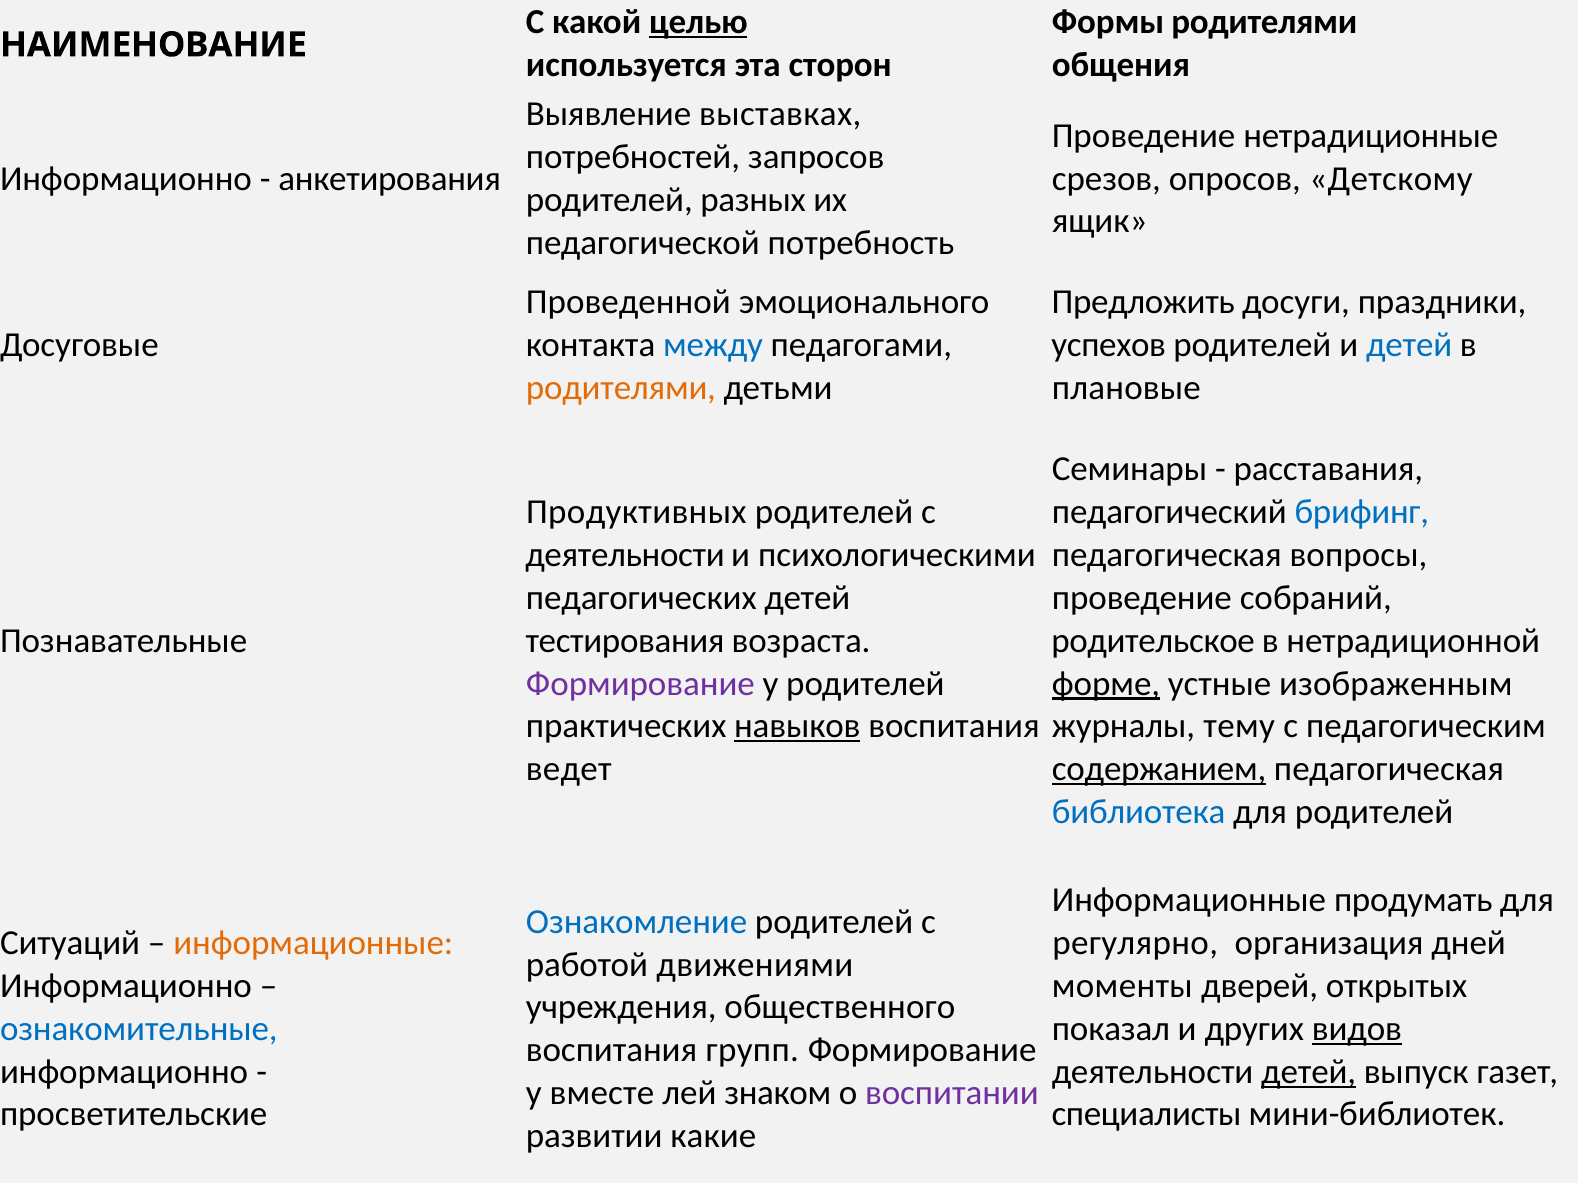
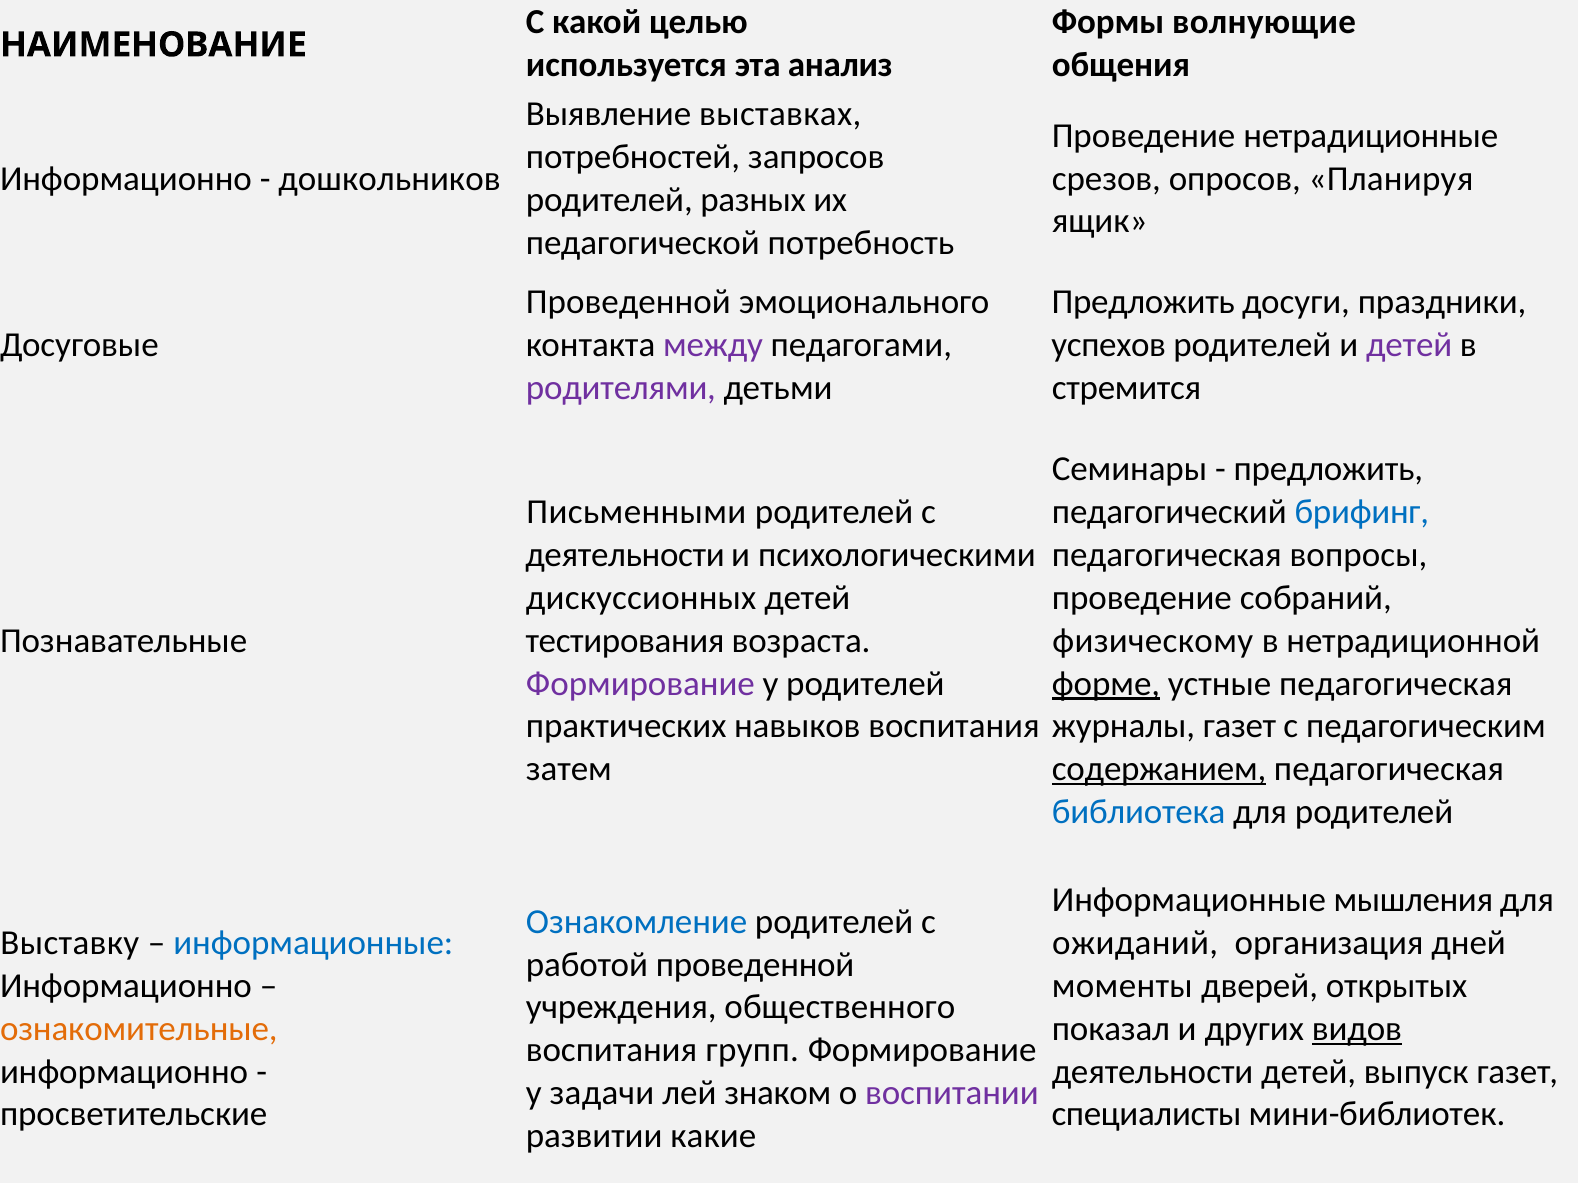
целью underline: present -> none
Формы родителями: родителями -> волнующие
сторон: сторон -> анализ
анкетирования: анкетирования -> дошкольников
Детскому: Детскому -> Планируя
между colour: blue -> purple
детей at (1409, 345) colour: blue -> purple
родителями at (621, 388) colour: orange -> purple
плановые: плановые -> стремится
расставания at (1328, 469): расставания -> предложить
Продуктивных: Продуктивных -> Письменными
педагогических: педагогических -> дискуссионных
родительское: родительское -> физическому
устные изображенным: изображенным -> педагогическая
навыков underline: present -> none
журналы тему: тему -> газет
ведет: ведет -> затем
продумать: продумать -> мышления
Ситуаций: Ситуаций -> Выставку
информационные at (313, 943) colour: orange -> blue
регулярно: регулярно -> ожиданий
работой движениями: движениями -> проведенной
ознакомительные colour: blue -> orange
детей at (1309, 1072) underline: present -> none
вместе: вместе -> задачи
